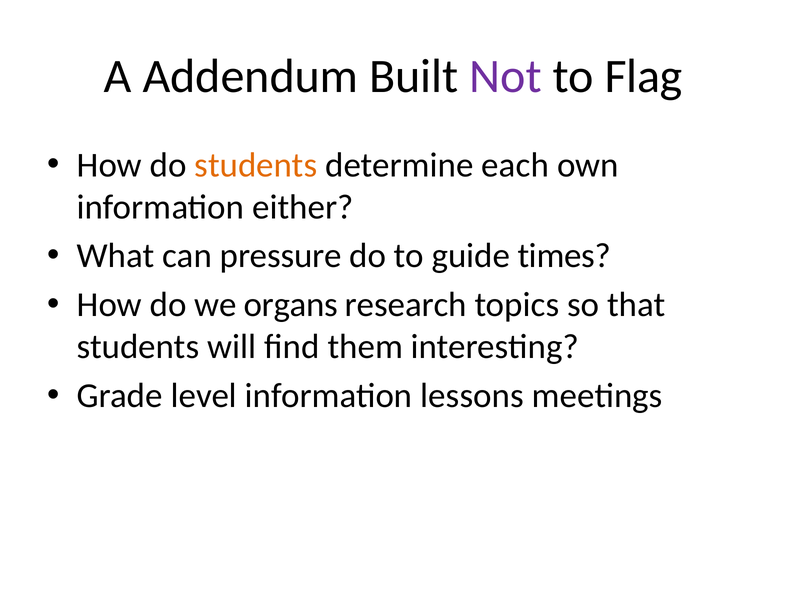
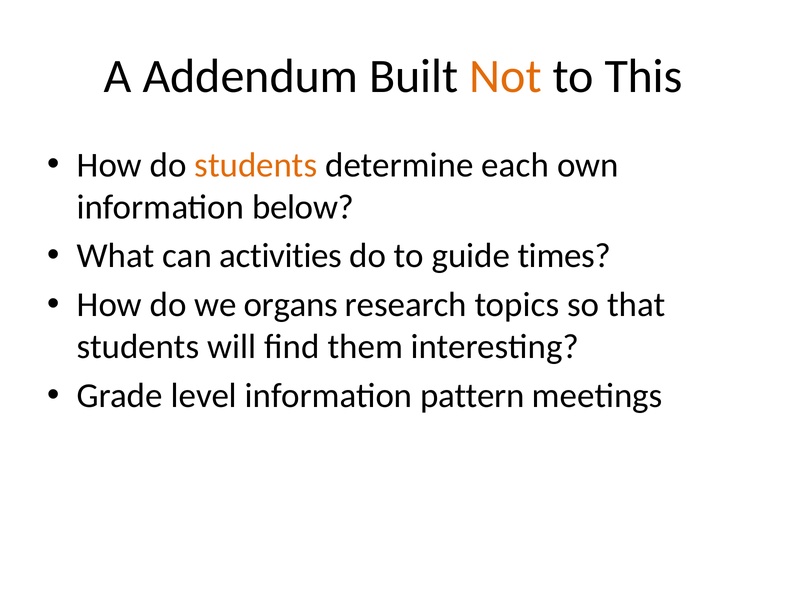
Not colour: purple -> orange
Flag: Flag -> This
either: either -> below
pressure: pressure -> activities
lessons: lessons -> pattern
